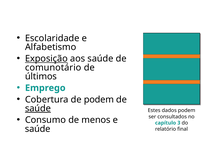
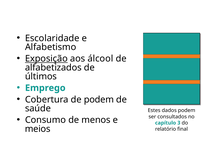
aos saúde: saúde -> álcool
comunotário: comunotário -> alfabetizados
saúde at (38, 109) underline: present -> none
saúde at (38, 129): saúde -> meios
